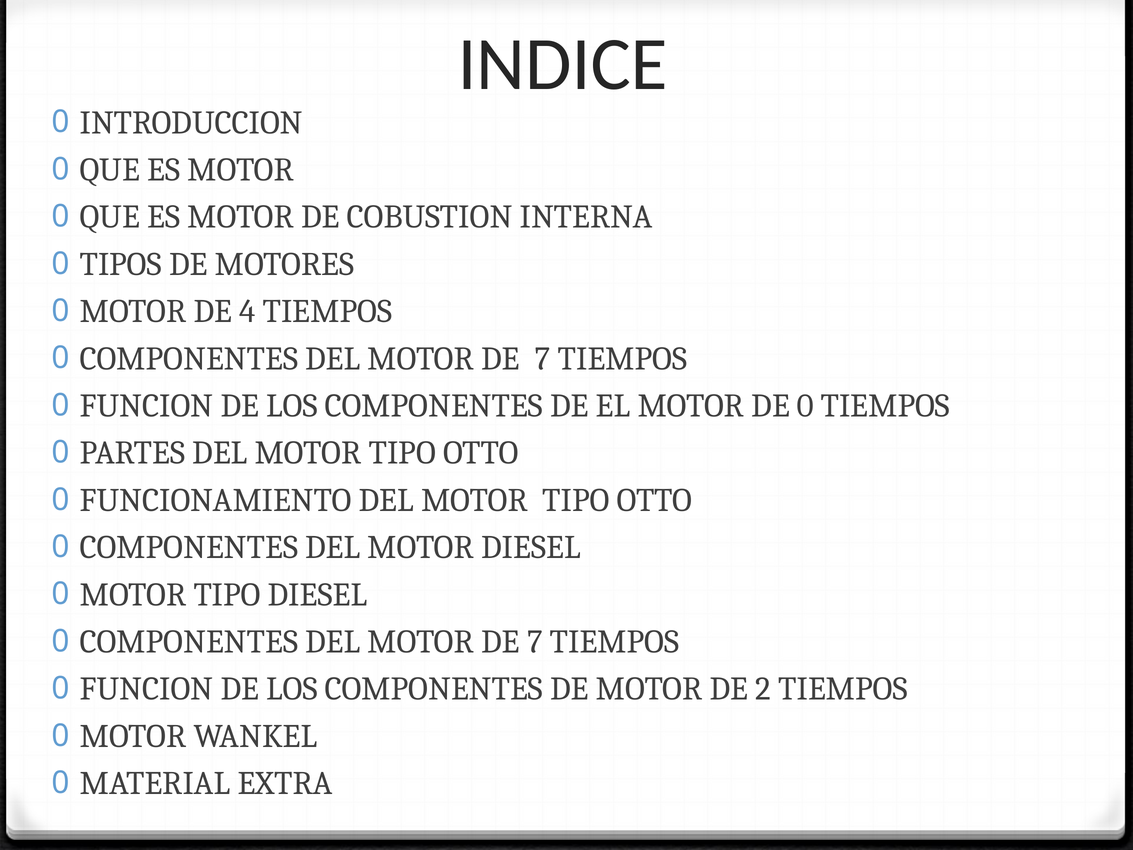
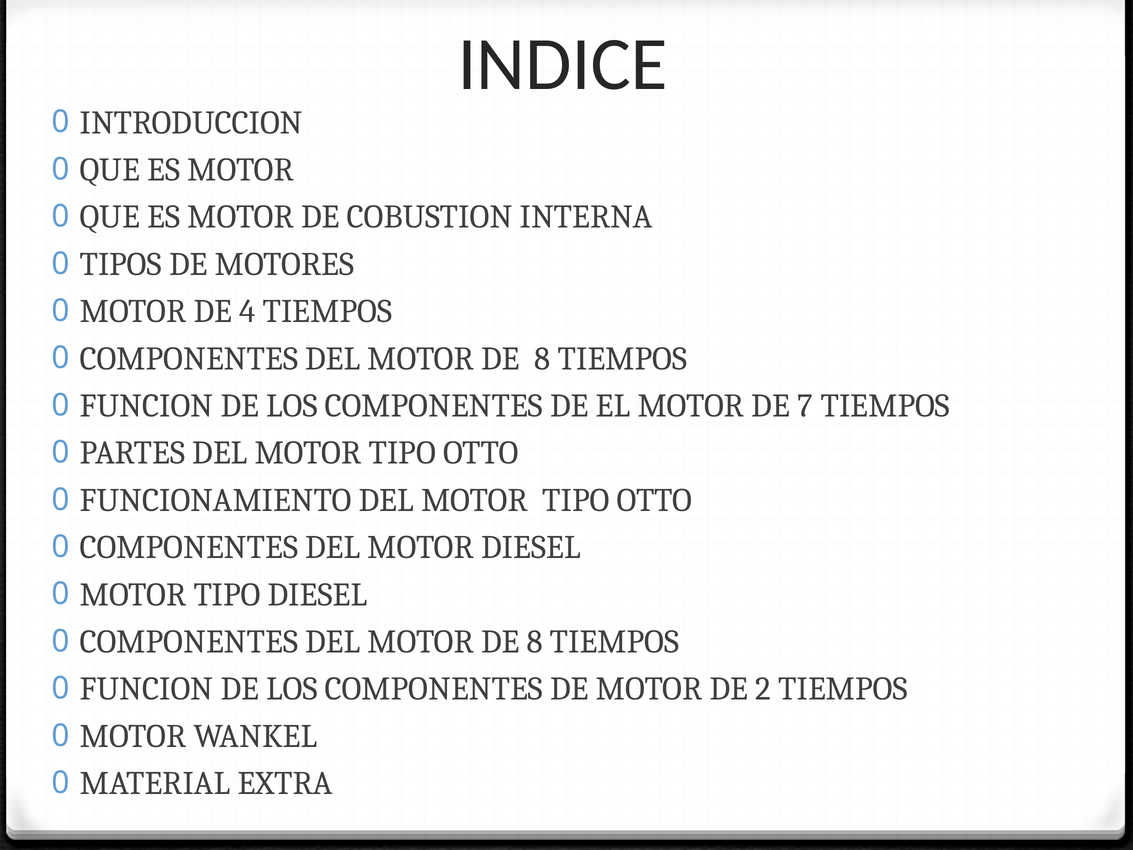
7 at (542, 359): 7 -> 8
DE 0: 0 -> 7
7 at (535, 642): 7 -> 8
